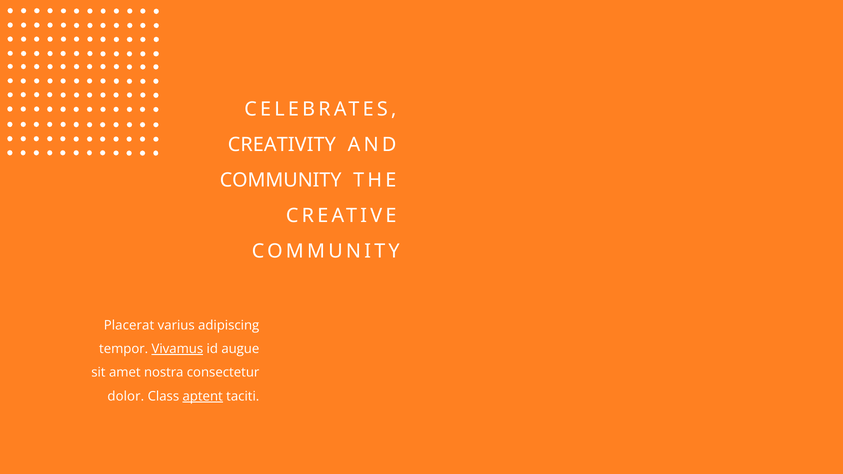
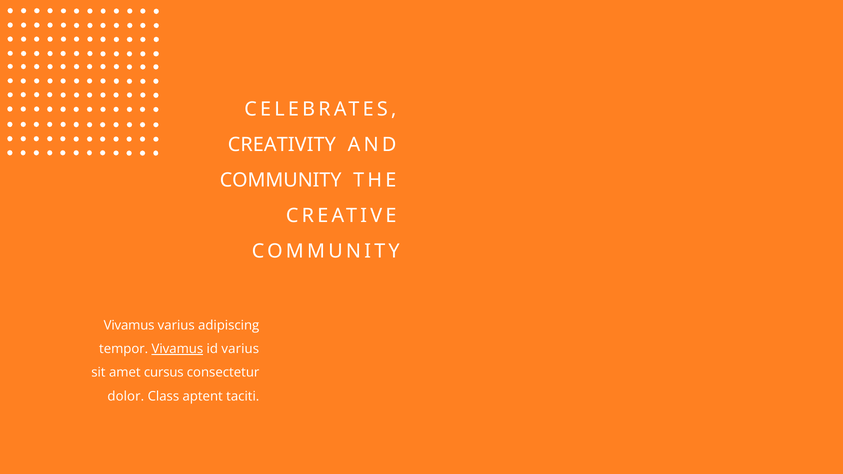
Placerat at (129, 325): Placerat -> Vivamus
id augue: augue -> varius
nostra: nostra -> cursus
aptent underline: present -> none
